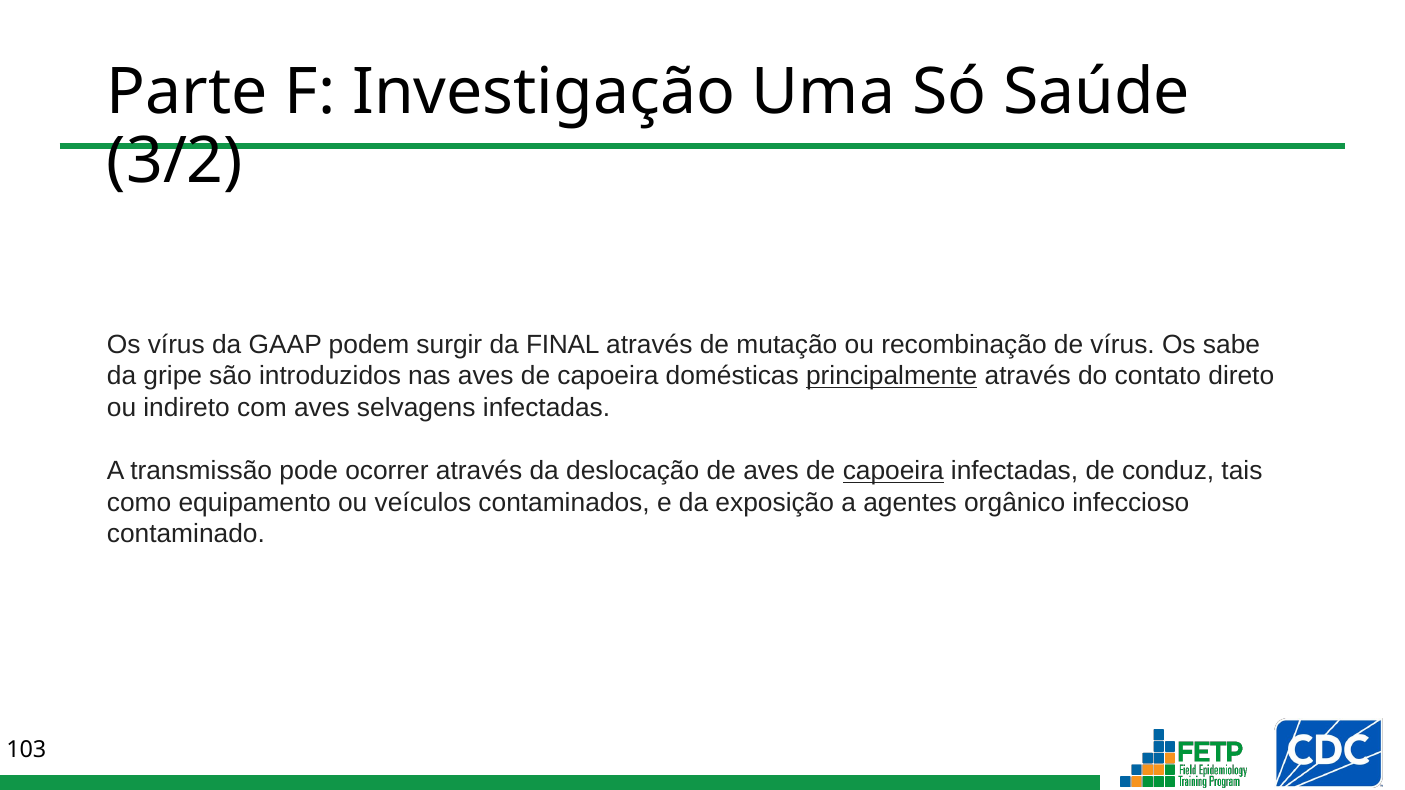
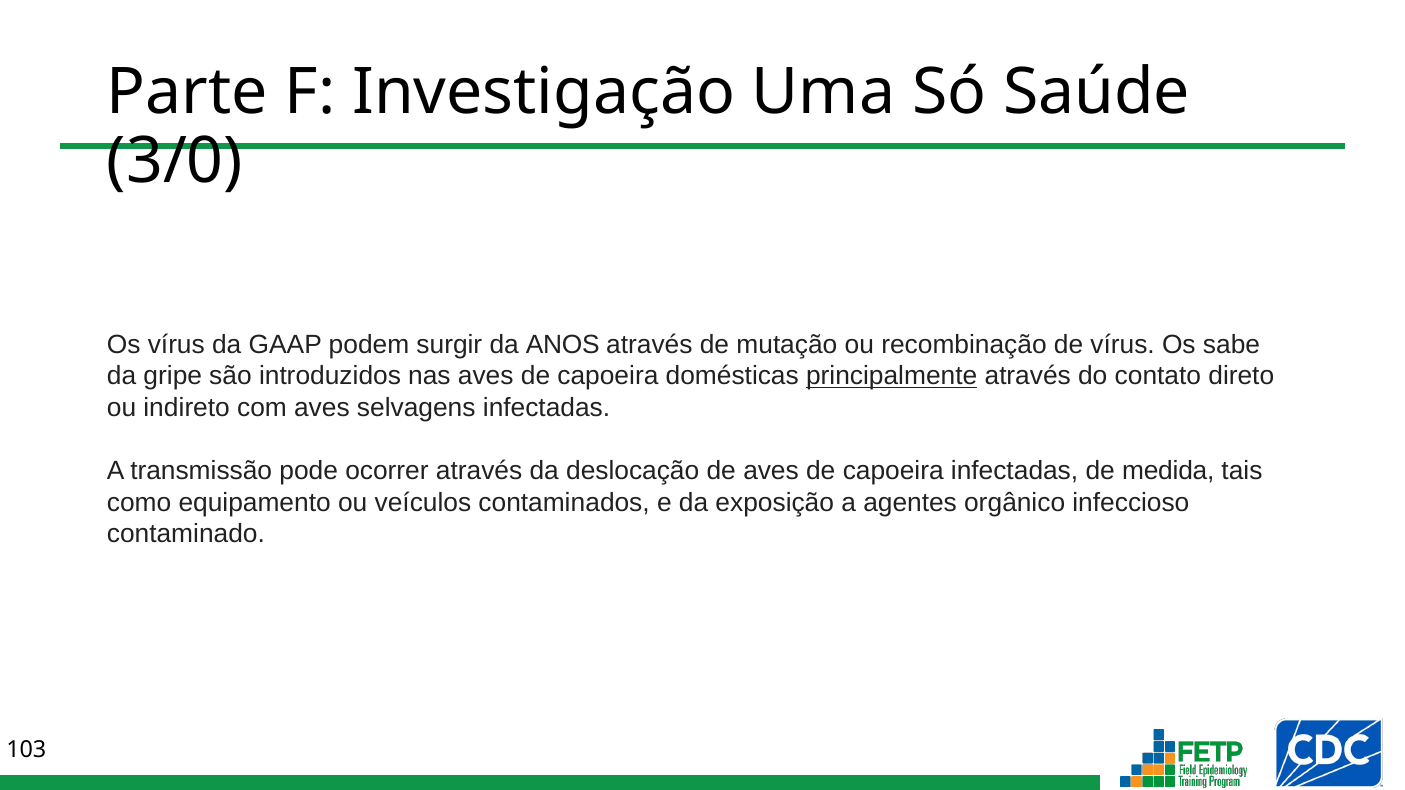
3/2: 3/2 -> 3/0
FINAL: FINAL -> ANOS
capoeira at (893, 471) underline: present -> none
conduz: conduz -> medida
